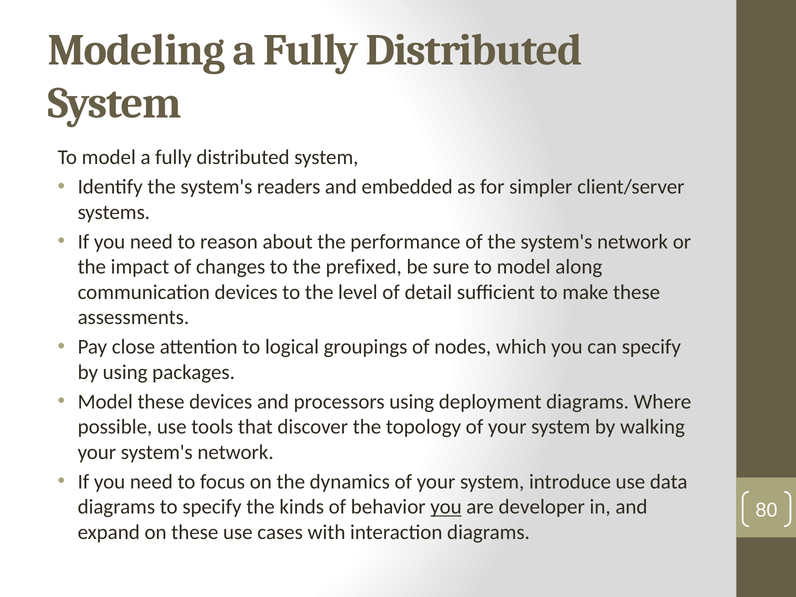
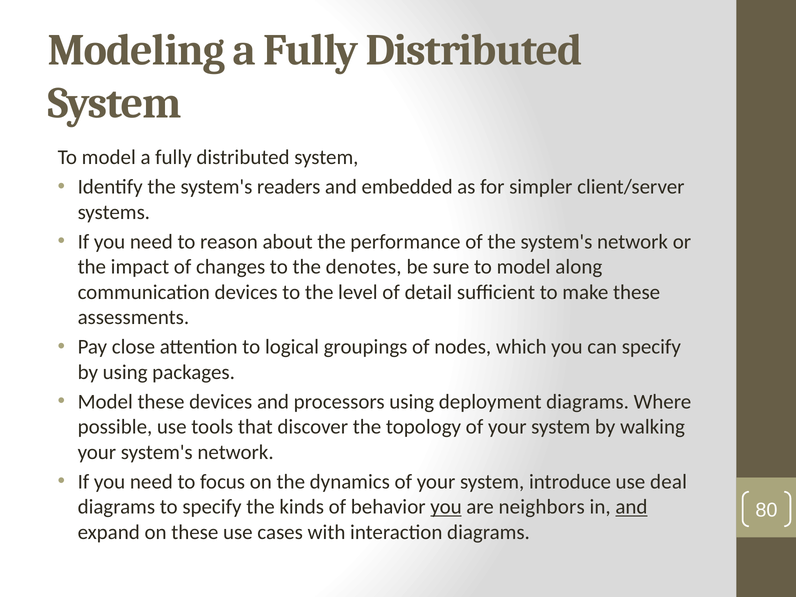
prefixed: prefixed -> denotes
data: data -> deal
developer: developer -> neighbors
and at (631, 507) underline: none -> present
